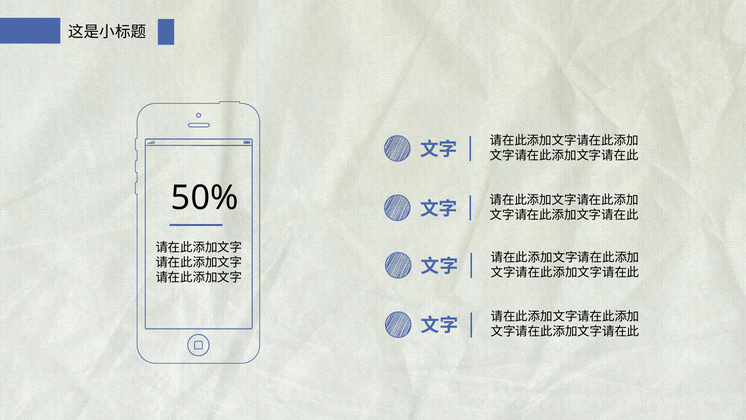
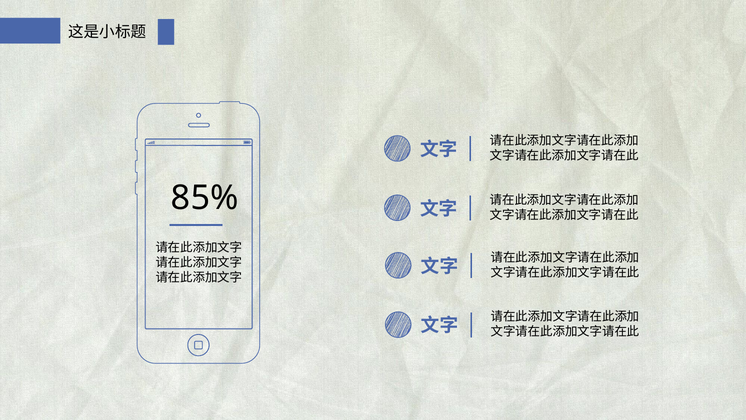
50%: 50% -> 85%
